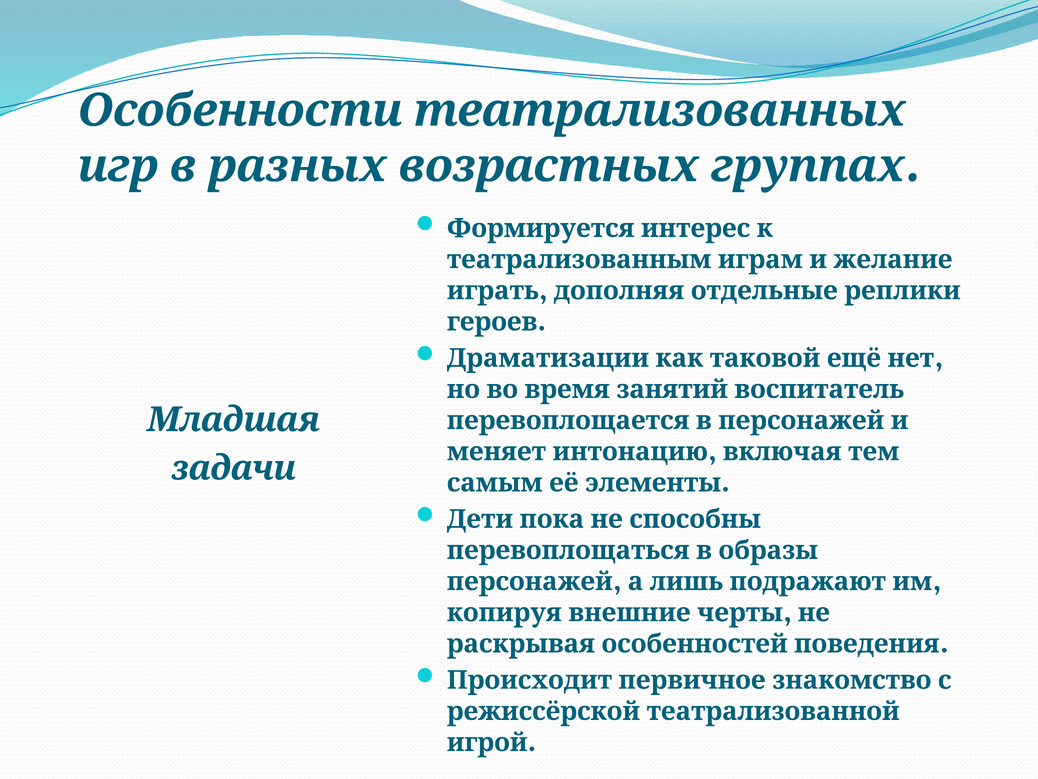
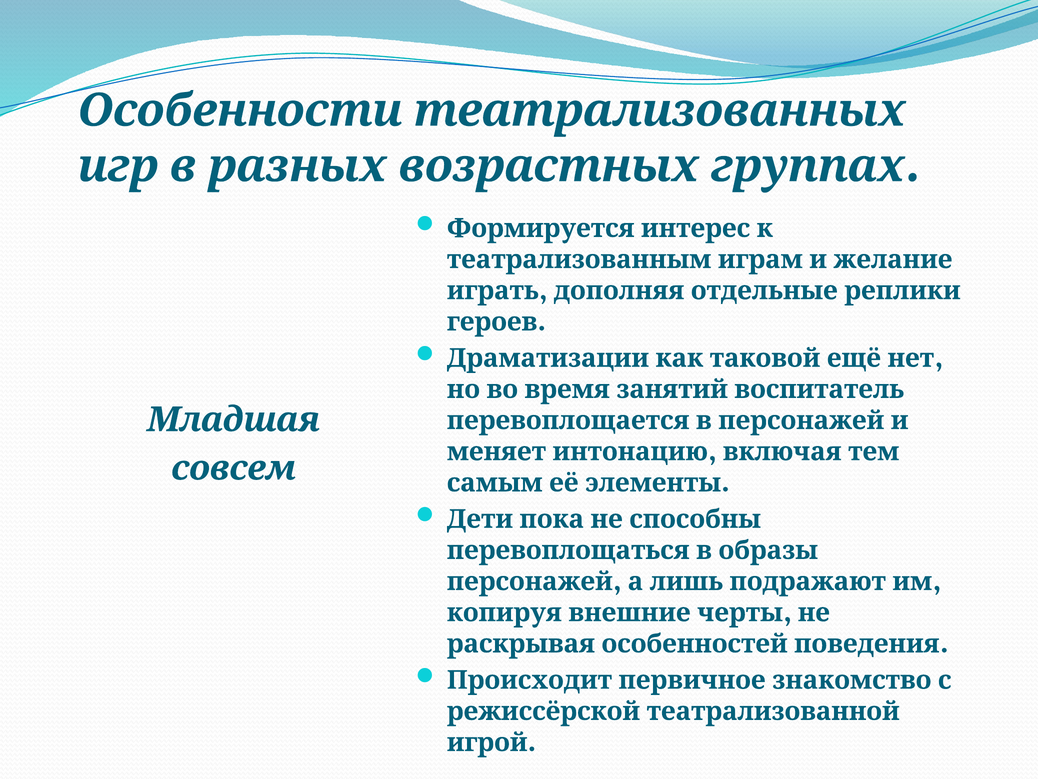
задачи: задачи -> совсем
